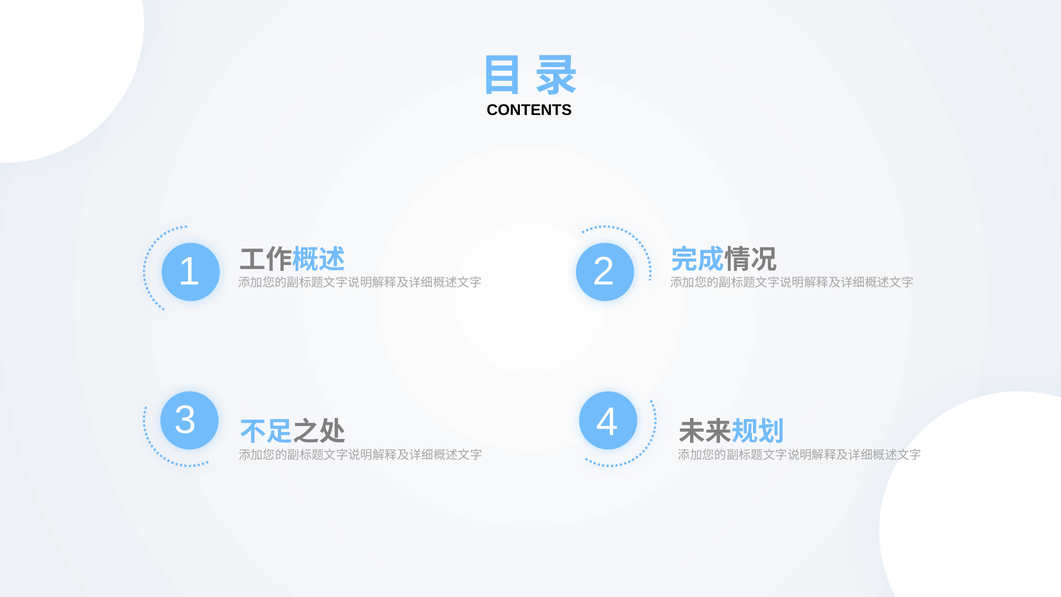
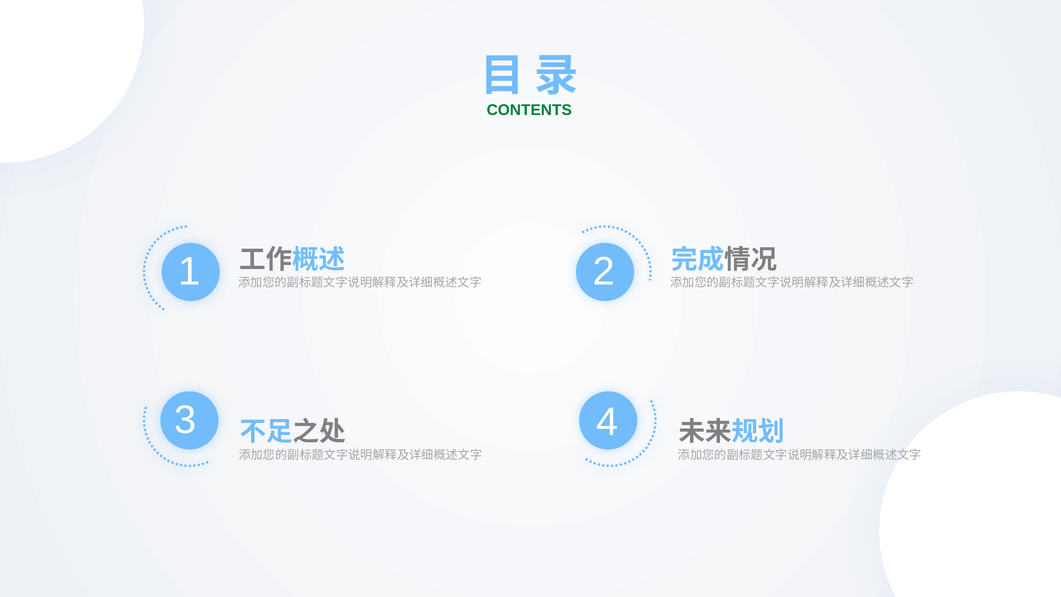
CONTENTS colour: black -> green
